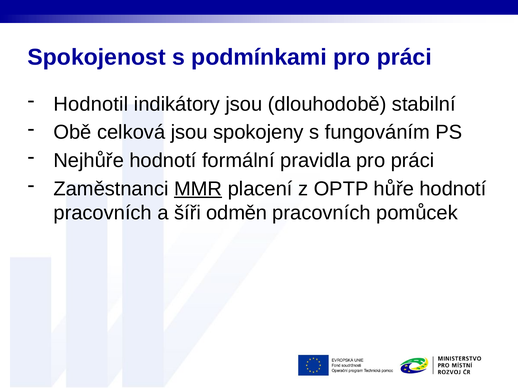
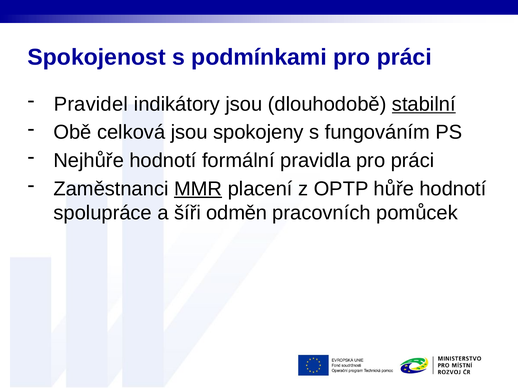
Hodnotil: Hodnotil -> Pravidel
stabilní underline: none -> present
pracovních at (103, 213): pracovních -> spolupráce
